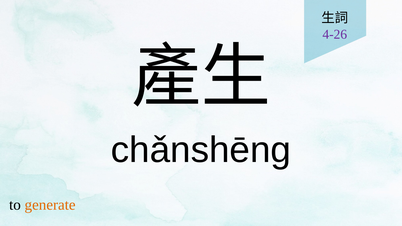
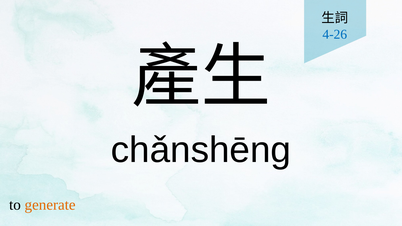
4-26 colour: purple -> blue
